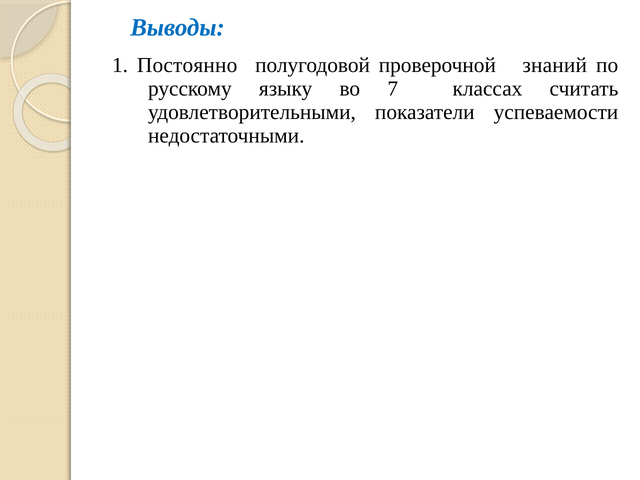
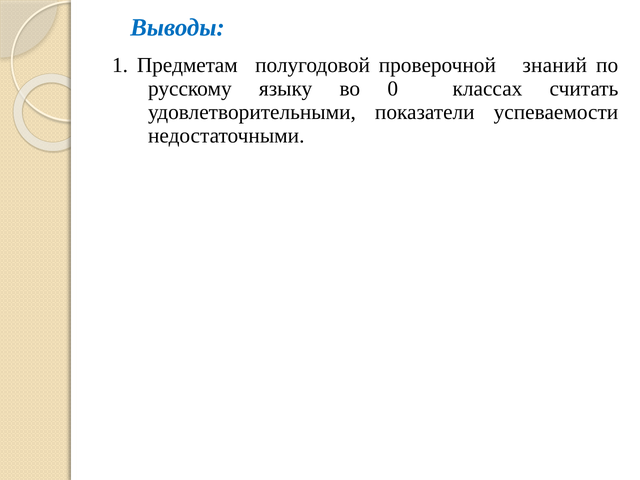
Постоянно: Постоянно -> Предметам
7: 7 -> 0
